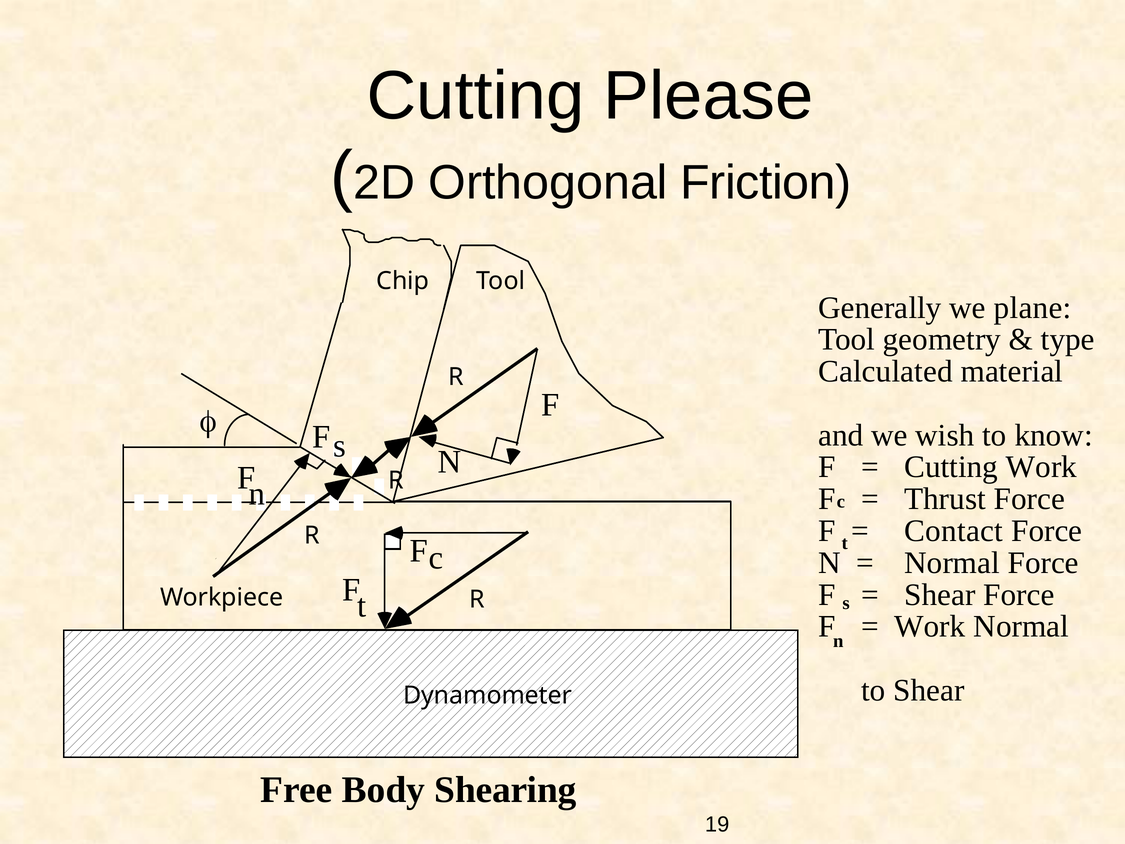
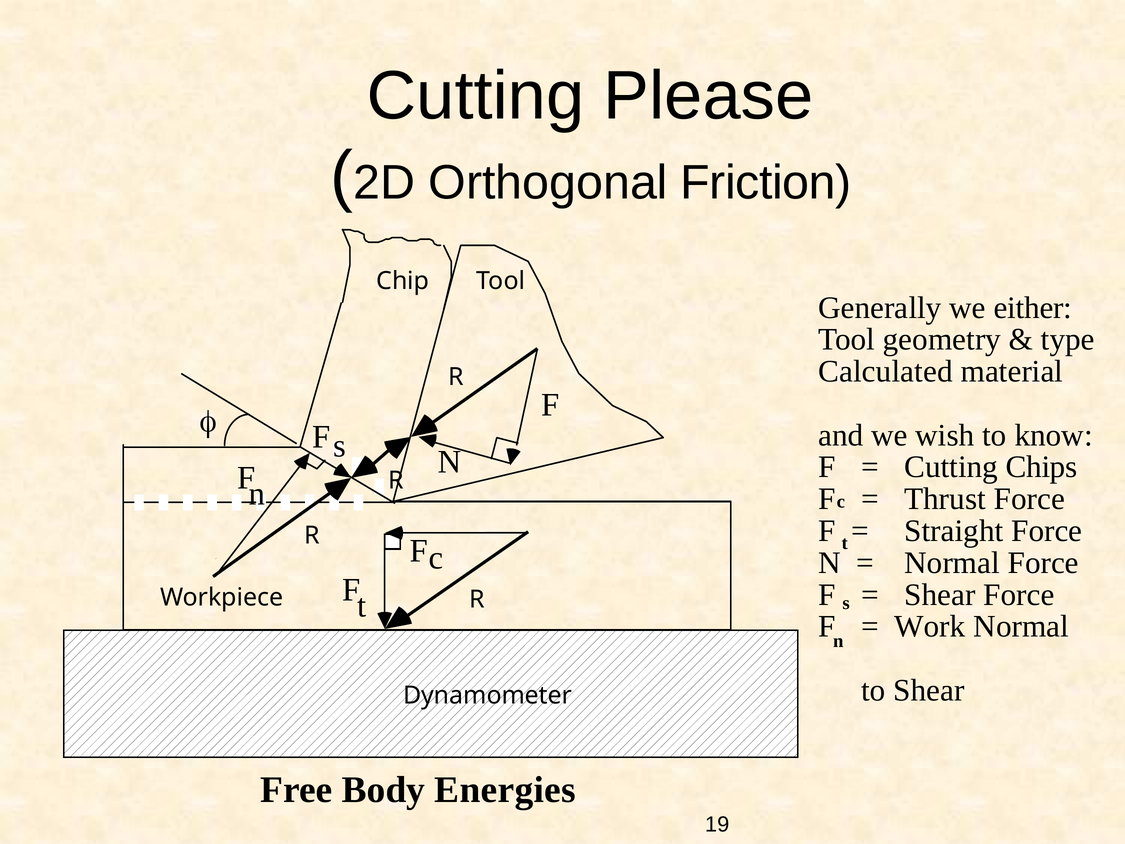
plane: plane -> either
Cutting Work: Work -> Chips
Contact: Contact -> Straight
Shearing: Shearing -> Energies
